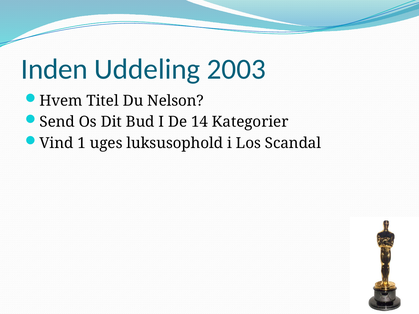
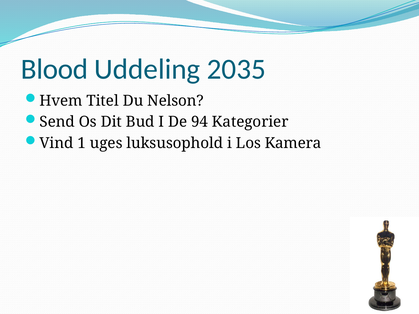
Inden: Inden -> Blood
2003: 2003 -> 2035
14: 14 -> 94
Scandal: Scandal -> Kamera
